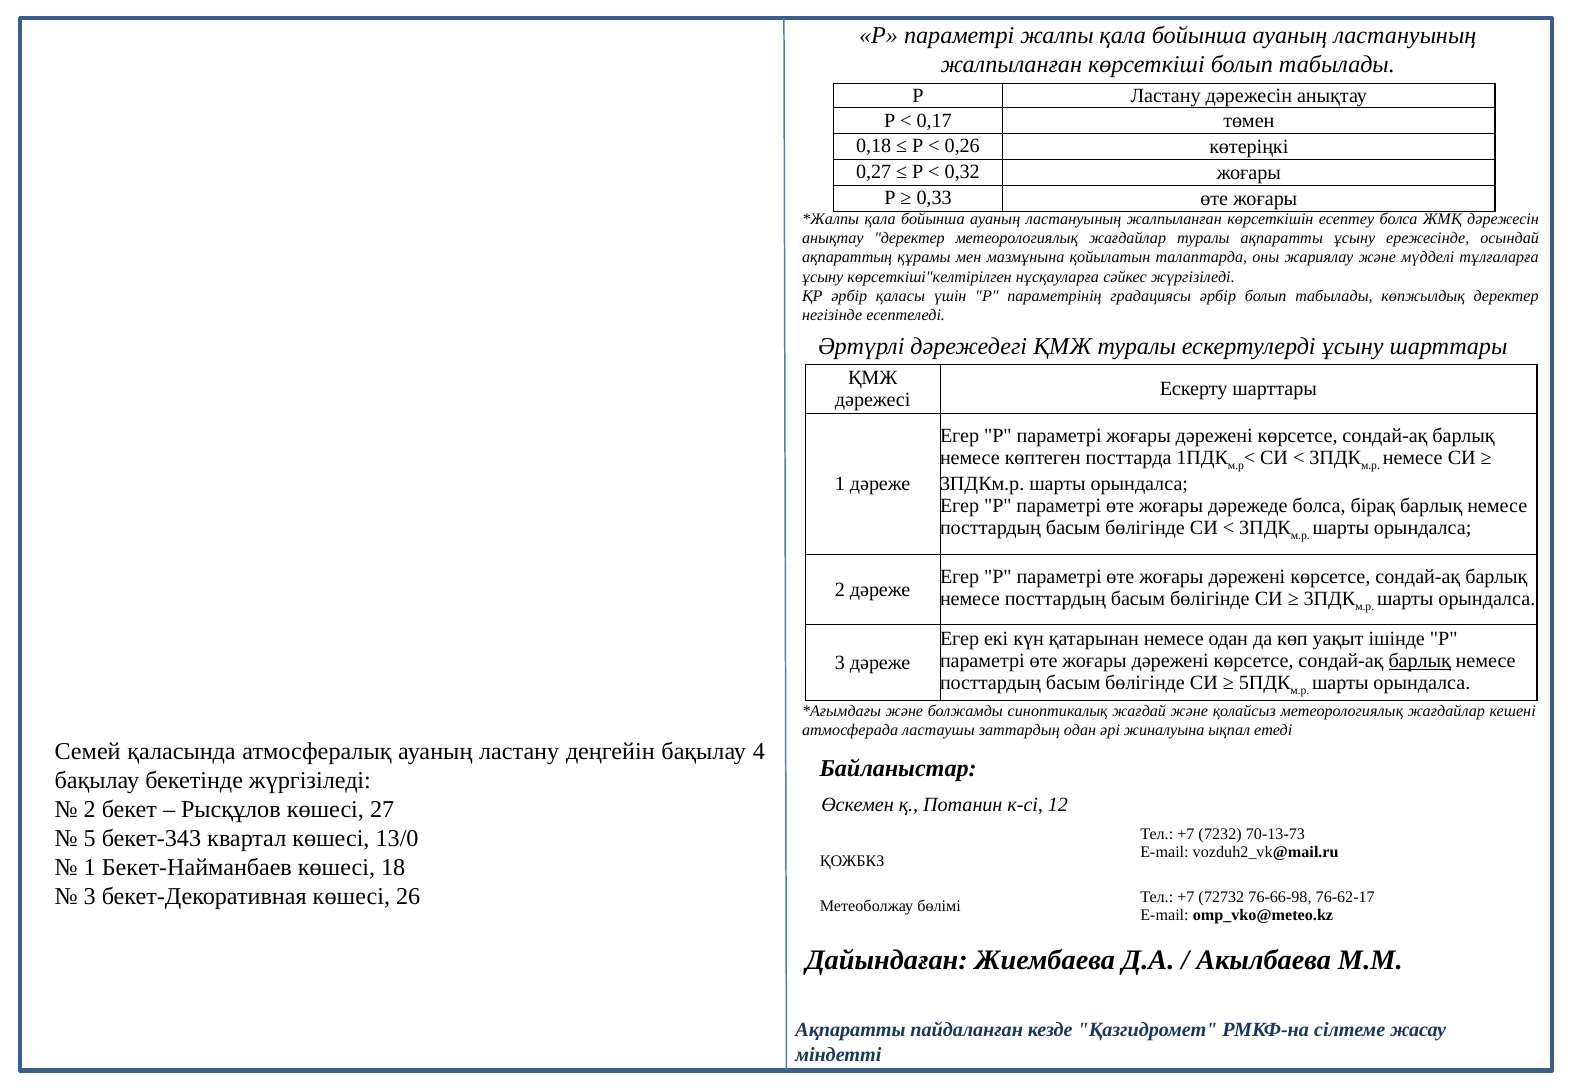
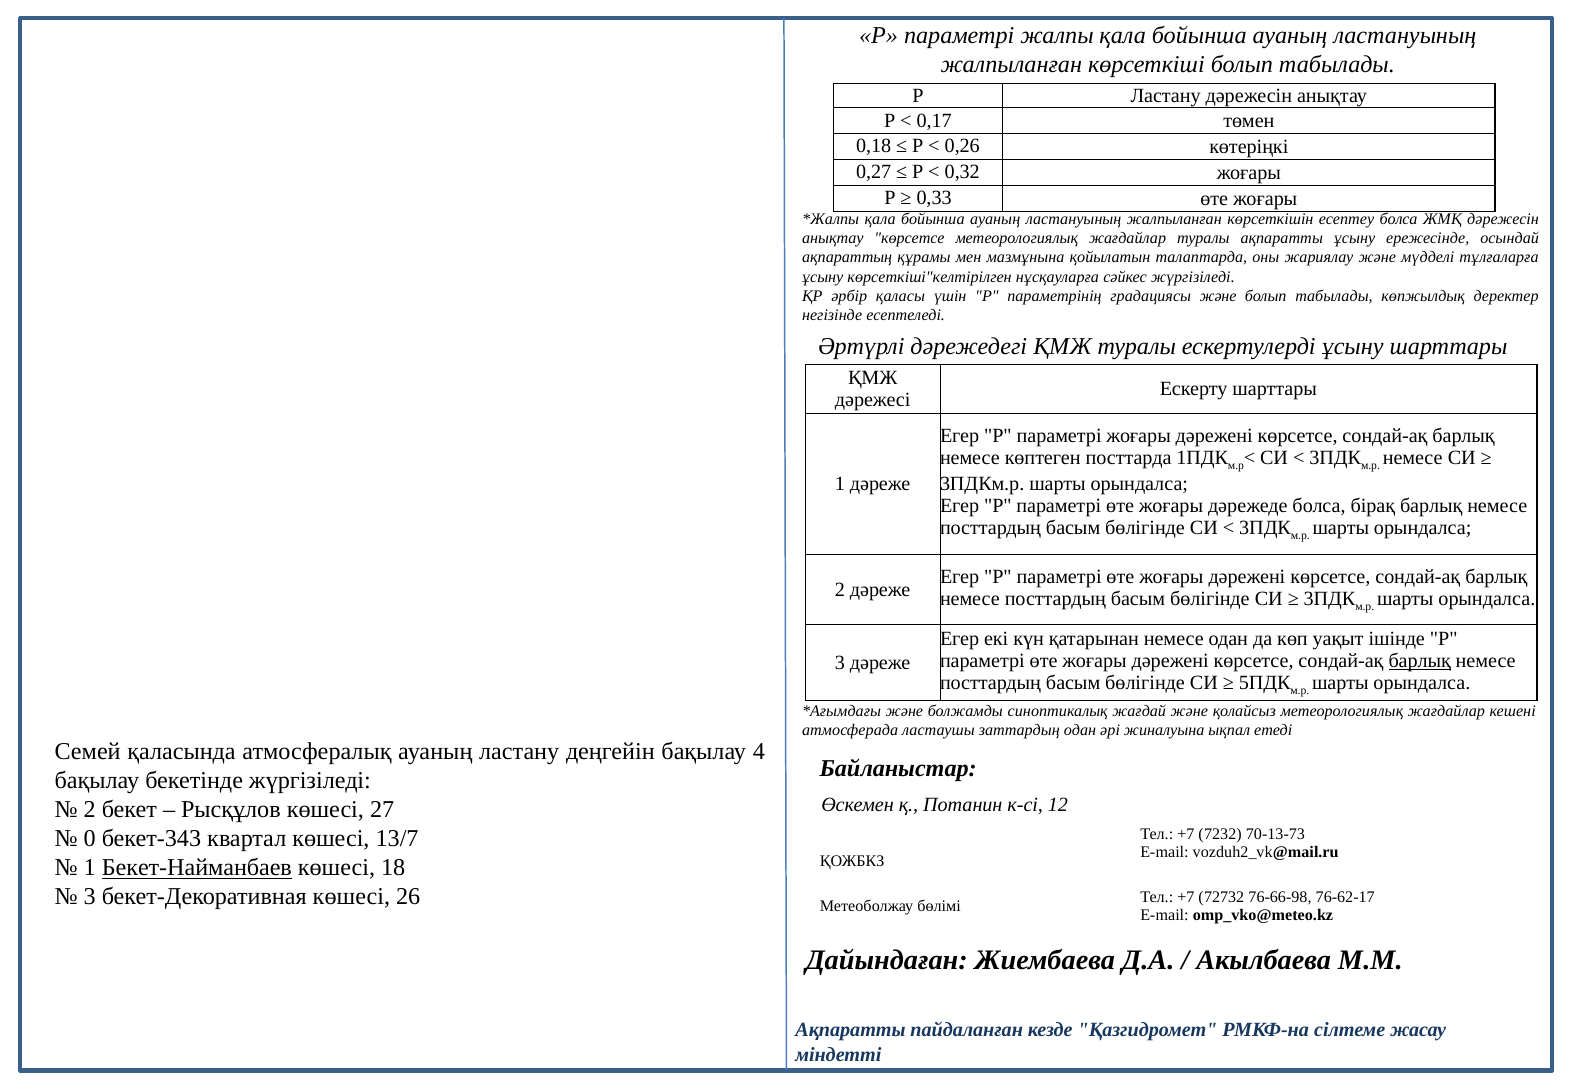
анықтау деректер: деректер -> көрсетсе
градациясы әрбір: әрбір -> және
5: 5 -> 0
13/0: 13/0 -> 13/7
Бекет-Найманбаев underline: none -> present
